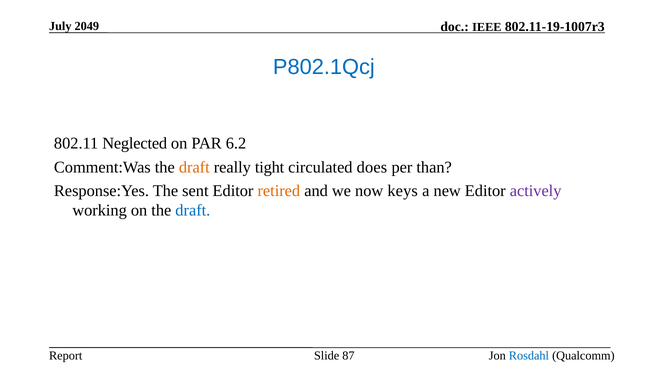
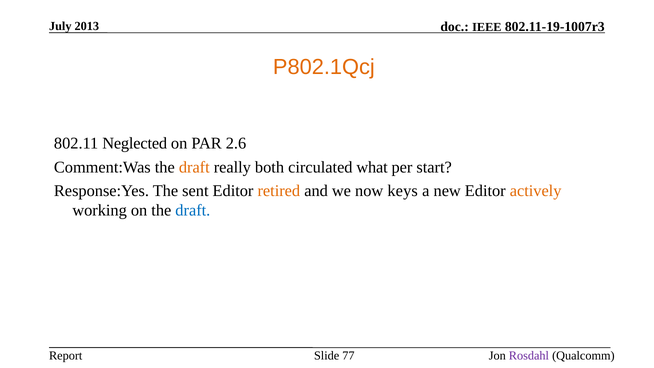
2049: 2049 -> 2013
P802.1Qcj colour: blue -> orange
6.2: 6.2 -> 2.6
tight: tight -> both
does: does -> what
than: than -> start
actively colour: purple -> orange
87: 87 -> 77
Rosdahl colour: blue -> purple
